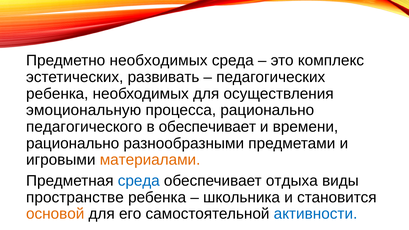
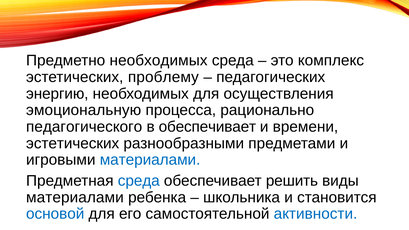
развивать: развивать -> проблему
ребенка at (57, 94): ребенка -> энергию
рационально at (73, 143): рационально -> эстетических
материалами at (150, 160) colour: orange -> blue
отдыха: отдыха -> решить
пространстве at (75, 197): пространстве -> материалами
основой colour: orange -> blue
